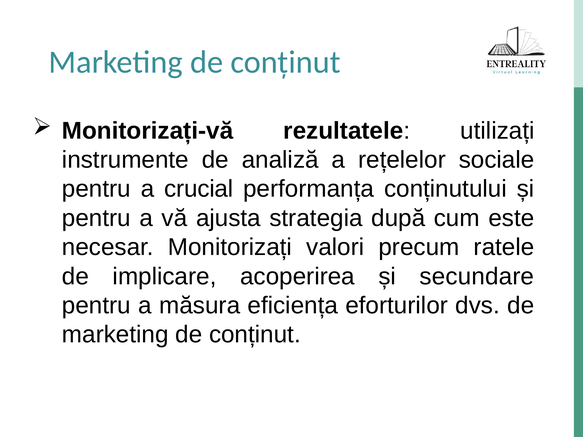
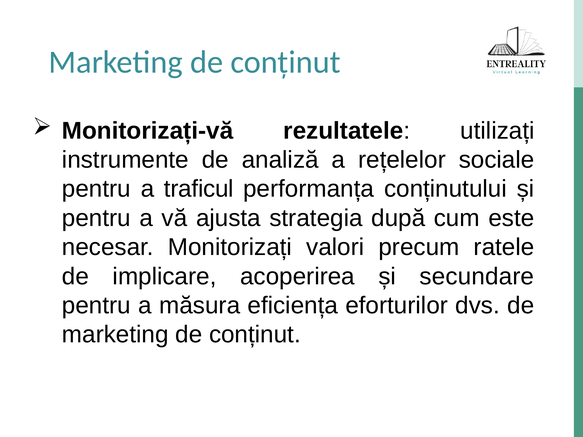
crucial: crucial -> traficul
